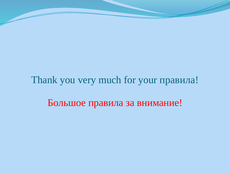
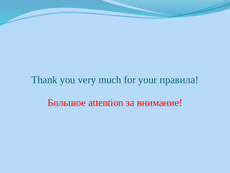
Большое правила: правила -> attention
